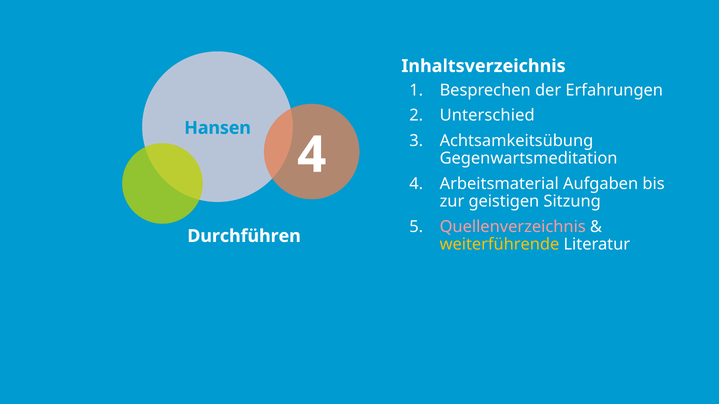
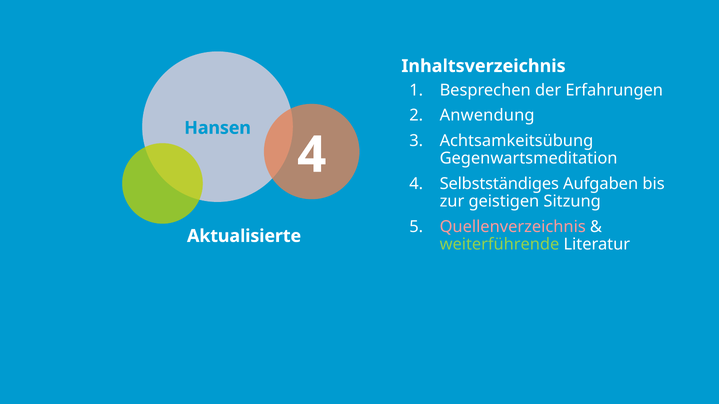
Unterschied: Unterschied -> Anwendung
Arbeitsmaterial: Arbeitsmaterial -> Selbstständiges
Durchführen: Durchführen -> Aktualisierte
weiterführende colour: yellow -> light green
